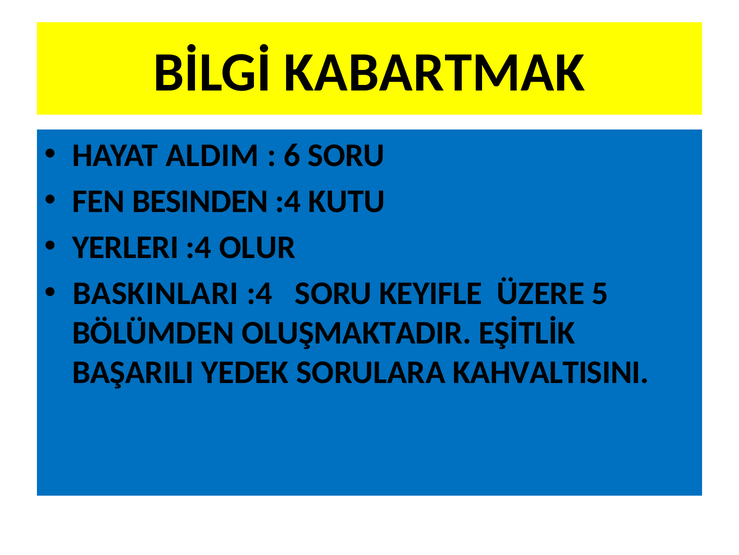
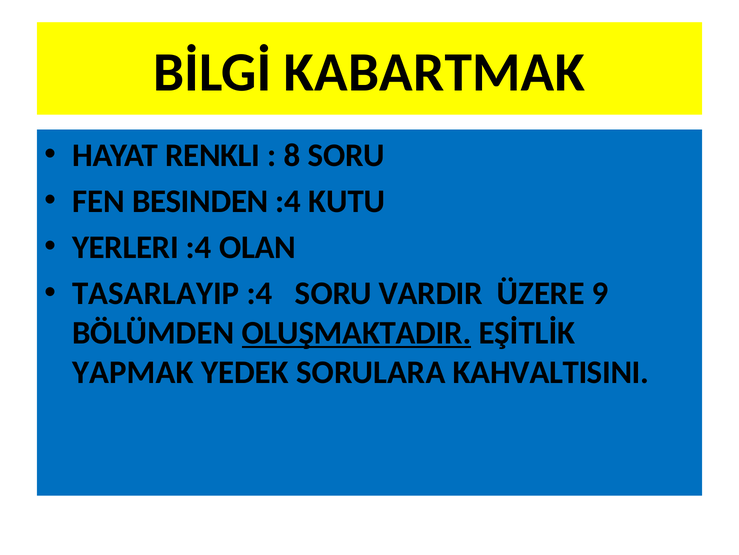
ALDIM: ALDIM -> RENKLI
6: 6 -> 8
OLUR: OLUR -> OLAN
BASKINLARI: BASKINLARI -> TASARLAYIP
KEYIFLE: KEYIFLE -> VARDIR
5: 5 -> 9
OLUŞMAKTADIR underline: none -> present
BAŞARILI: BAŞARILI -> YAPMAK
